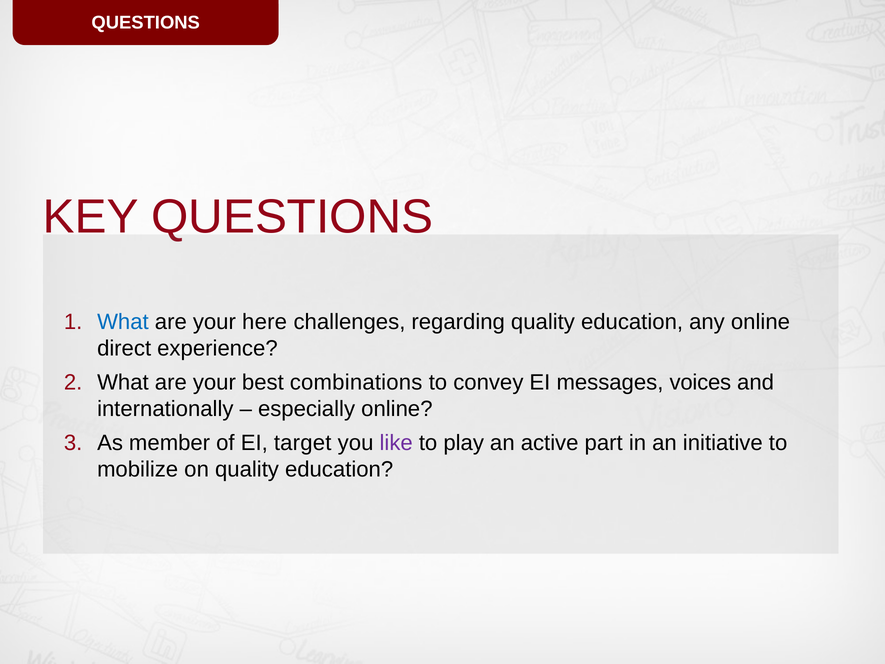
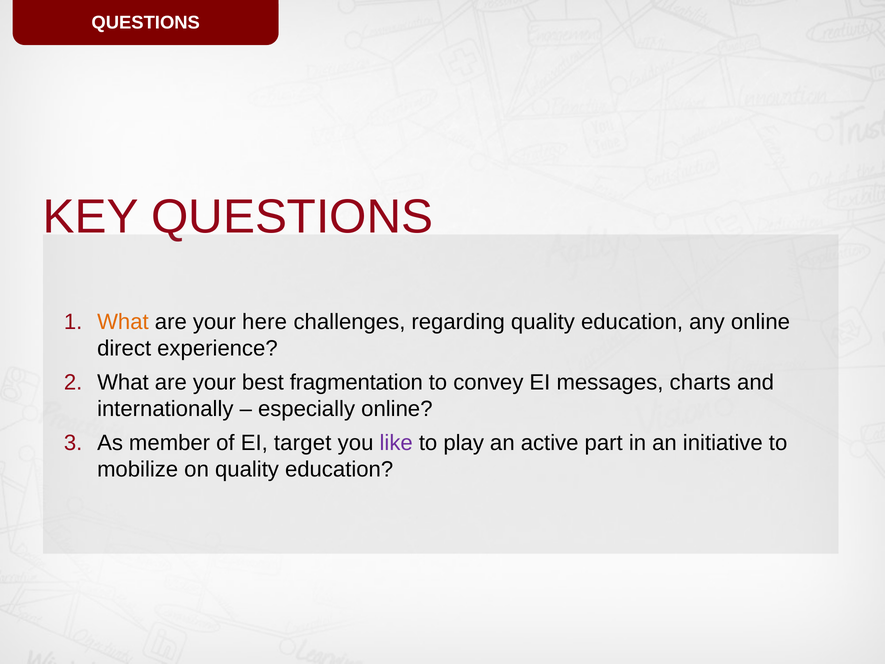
What at (123, 322) colour: blue -> orange
combinations: combinations -> fragmentation
voices: voices -> charts
